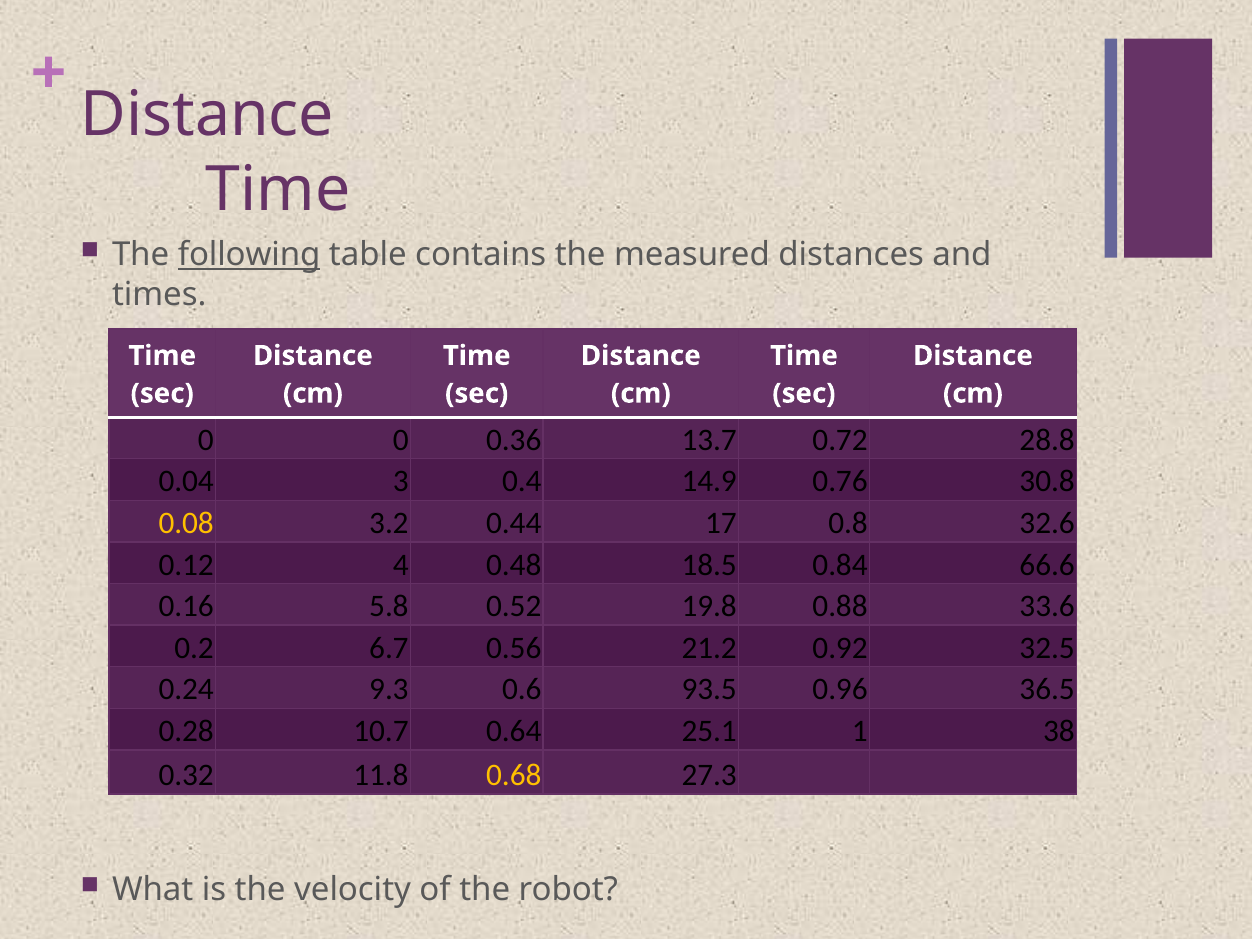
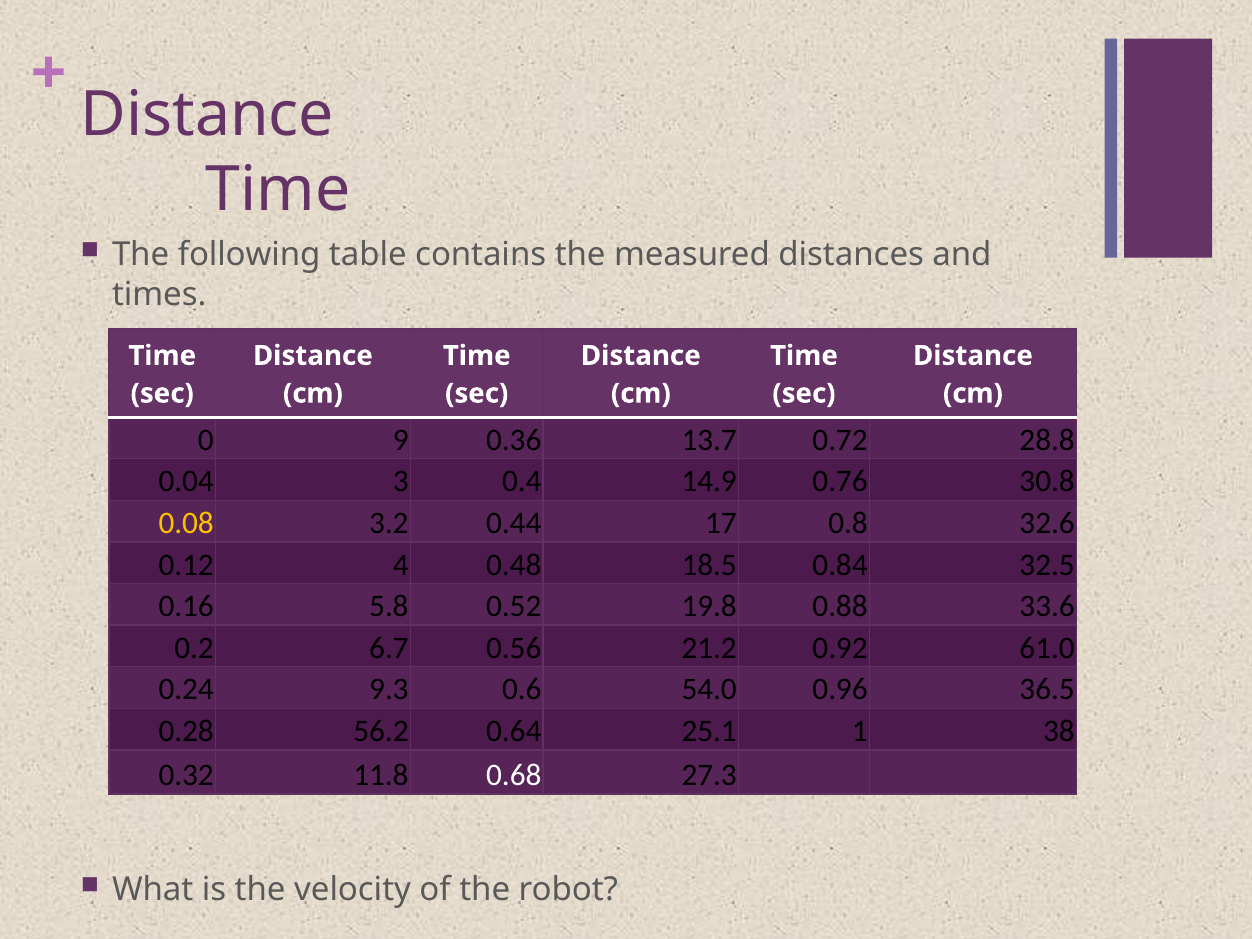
following underline: present -> none
0 0: 0 -> 9
66.6: 66.6 -> 32.5
32.5: 32.5 -> 61.0
93.5: 93.5 -> 54.0
10.7: 10.7 -> 56.2
0.68 colour: yellow -> white
